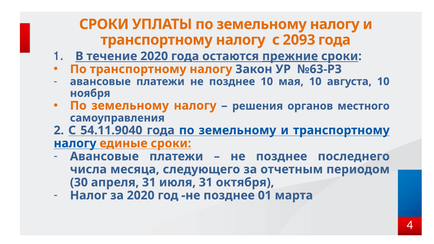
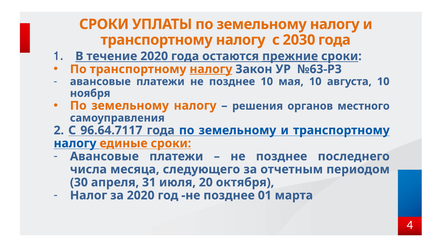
2093: 2093 -> 2030
налогу at (211, 69) underline: none -> present
54.11.9040: 54.11.9040 -> 96.64.7117
июля 31: 31 -> 20
